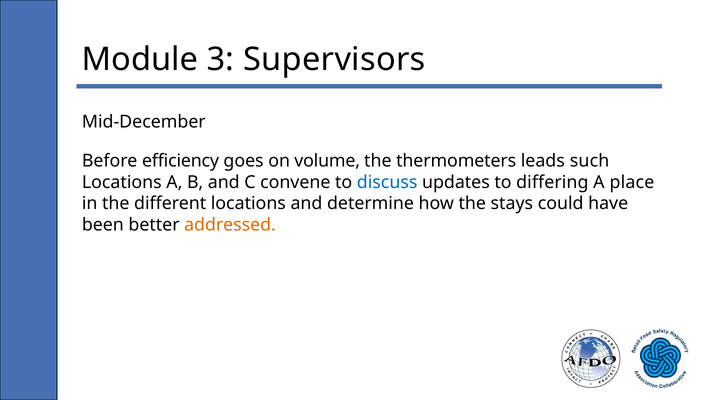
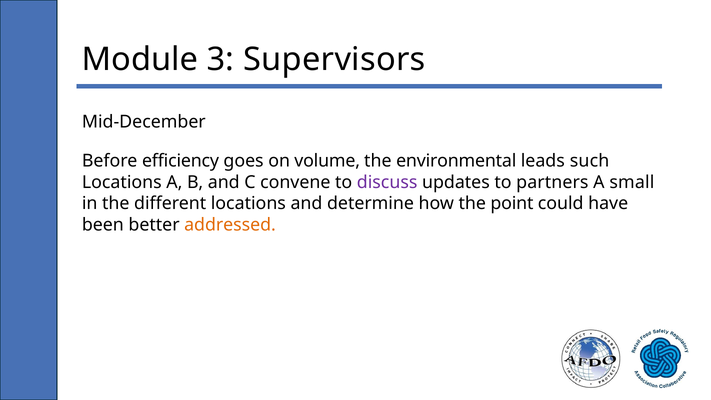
thermometers: thermometers -> environmental
discuss colour: blue -> purple
differing: differing -> partners
place: place -> small
stays: stays -> point
